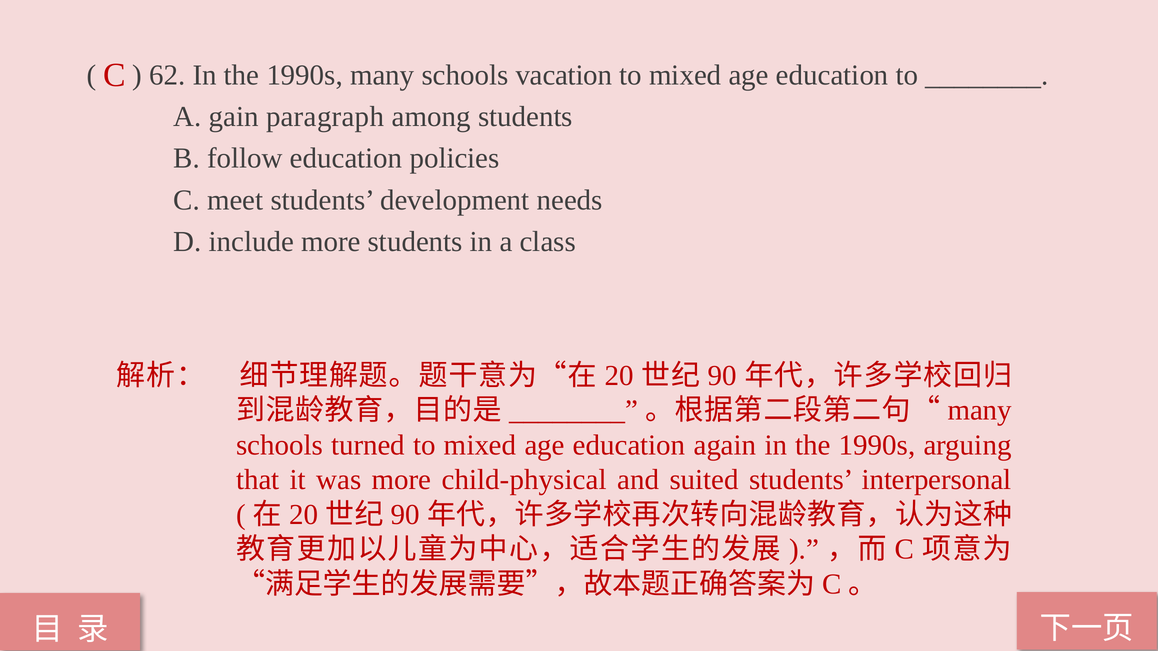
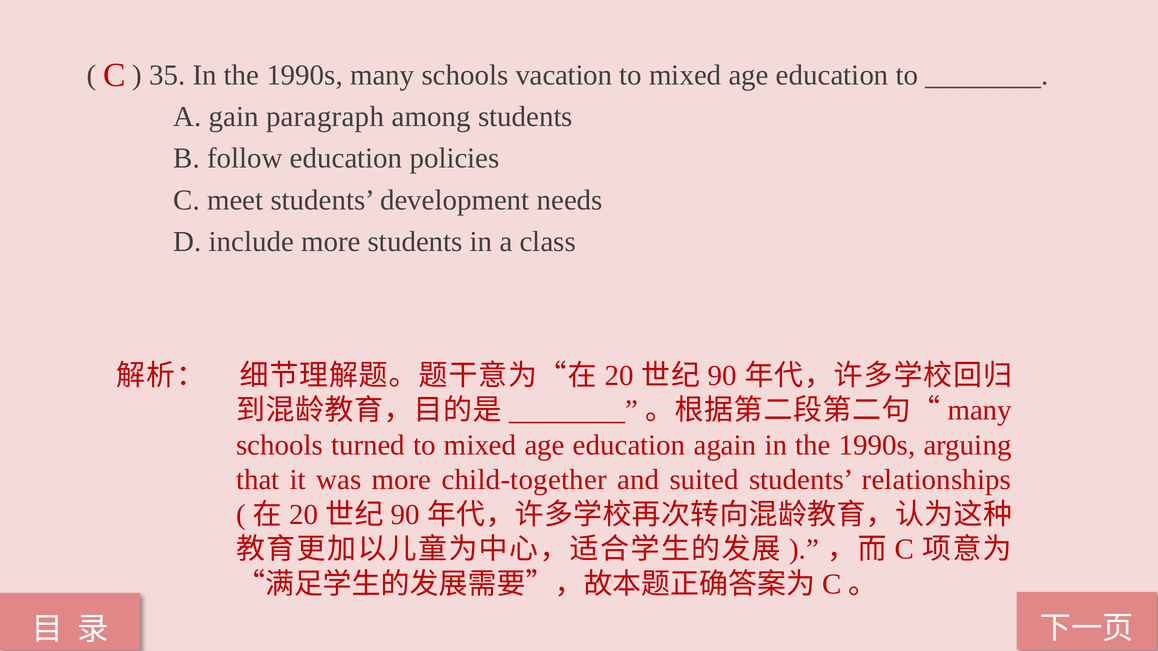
62: 62 -> 35
child-physical: child-physical -> child-together
interpersonal: interpersonal -> relationships
